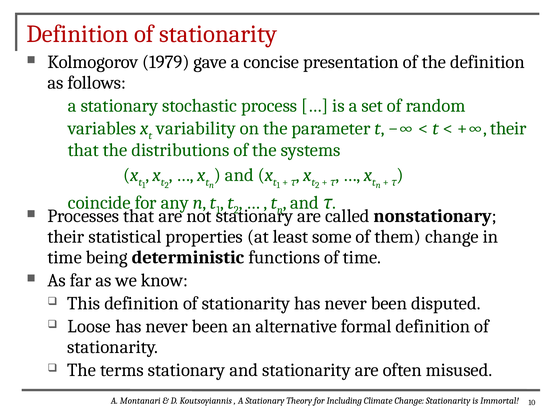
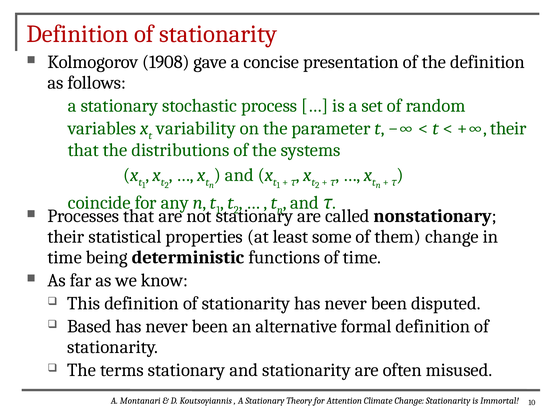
1979: 1979 -> 1908
Loose: Loose -> Based
Including: Including -> Attention
